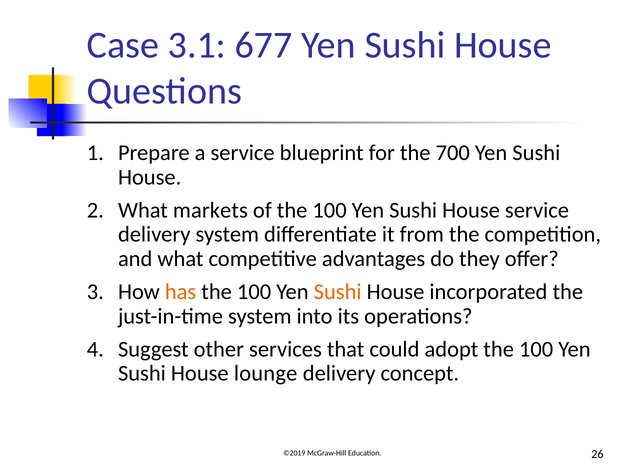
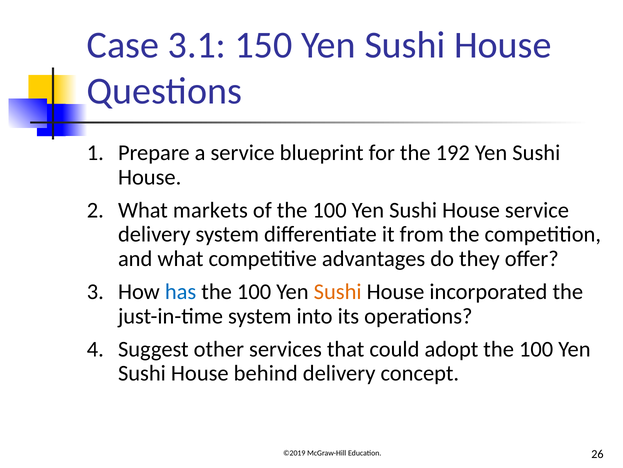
677: 677 -> 150
700: 700 -> 192
has colour: orange -> blue
lounge: lounge -> behind
